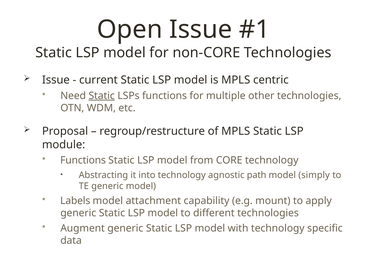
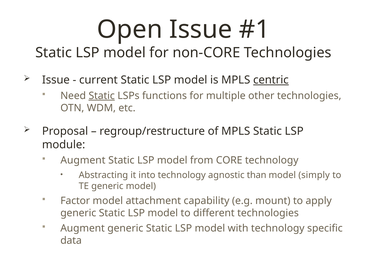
centric underline: none -> present
Functions at (83, 161): Functions -> Augment
path: path -> than
Labels: Labels -> Factor
